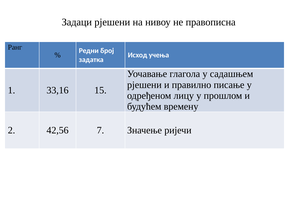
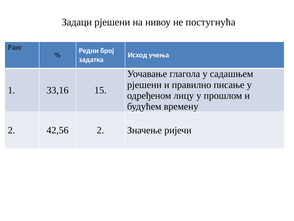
правописна: правописна -> постугнућа
42,56 7: 7 -> 2
